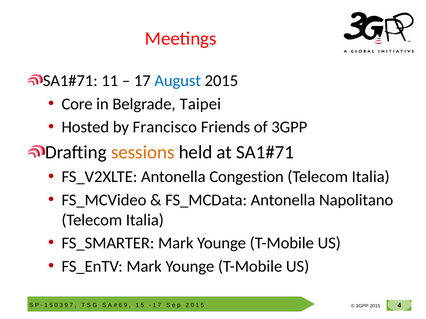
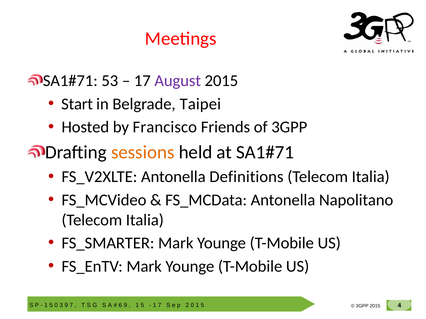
11: 11 -> 53
August colour: blue -> purple
Core: Core -> Start
Congestion: Congestion -> Definitions
